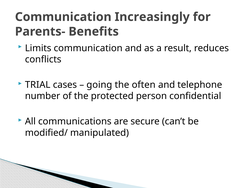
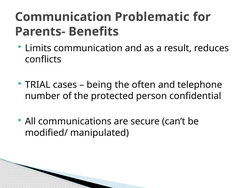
Increasingly: Increasingly -> Problematic
going: going -> being
